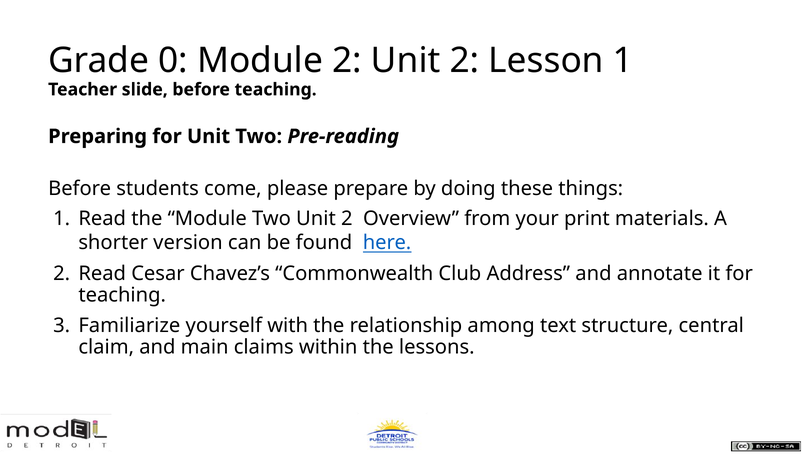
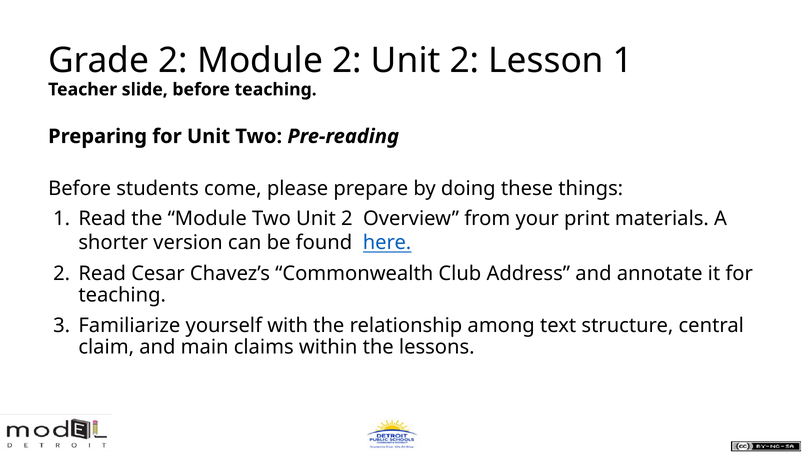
Grade 0: 0 -> 2
